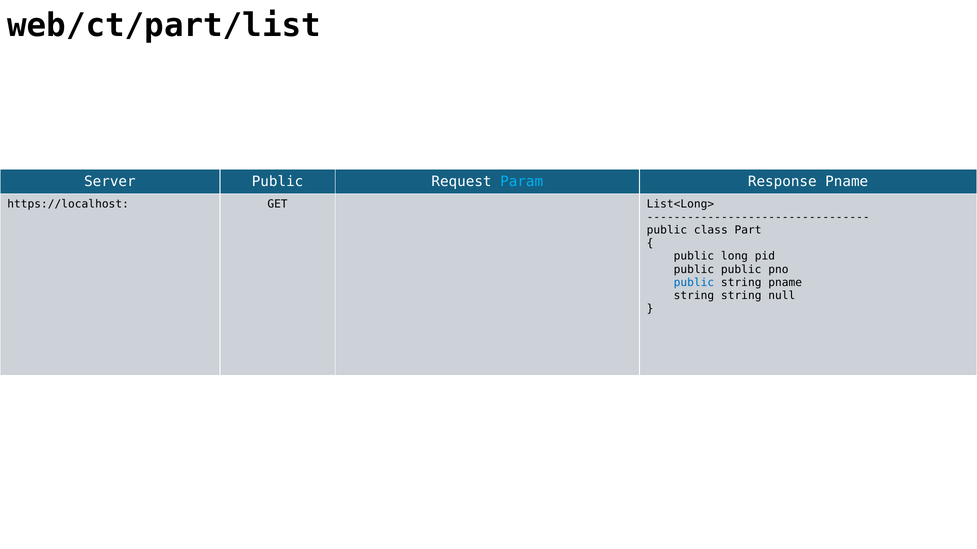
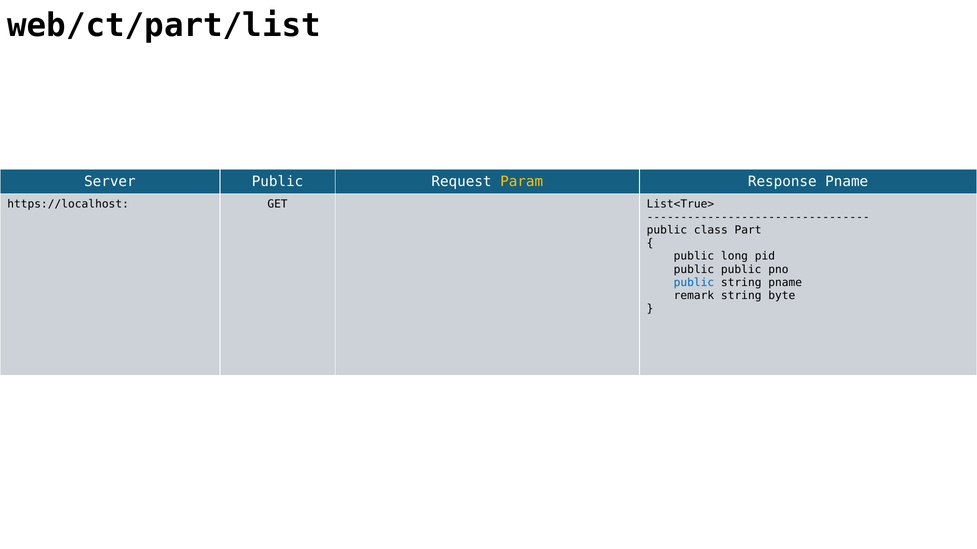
Param colour: light blue -> yellow
List<Long>: List<Long> -> List<True>
string at (694, 296): string -> remark
null: null -> byte
